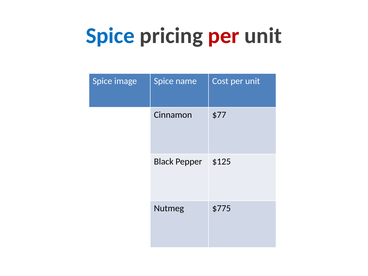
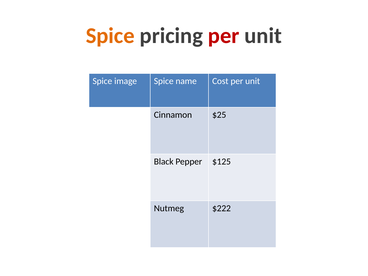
Spice at (110, 36) colour: blue -> orange
$77: $77 -> $25
$775: $775 -> $222
